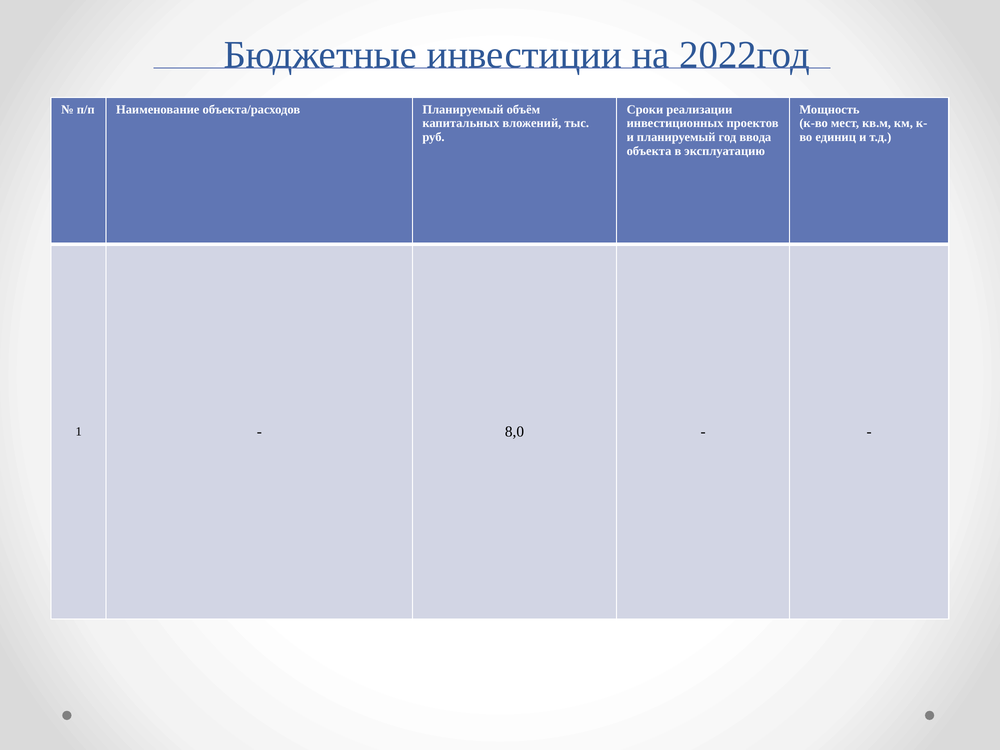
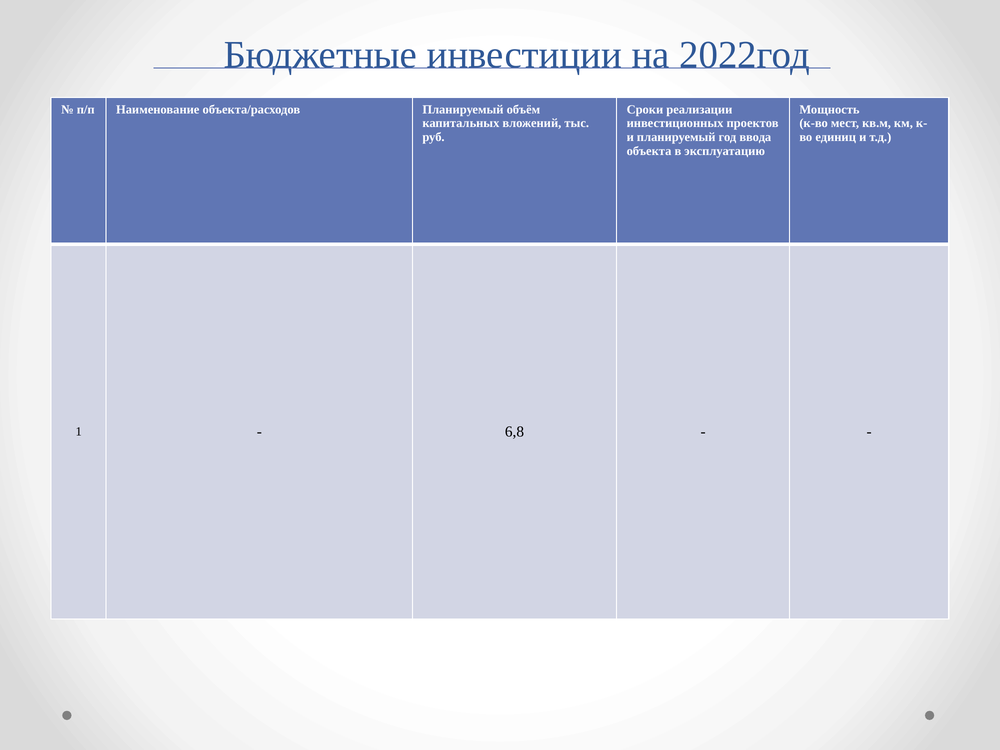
8,0: 8,0 -> 6,8
